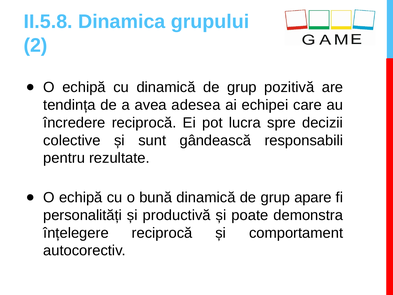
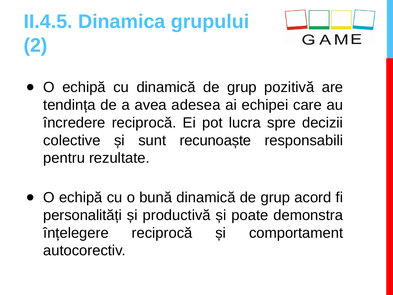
II.5.8: II.5.8 -> II.4.5
gândească: gândească -> recunoaște
apare: apare -> acord
